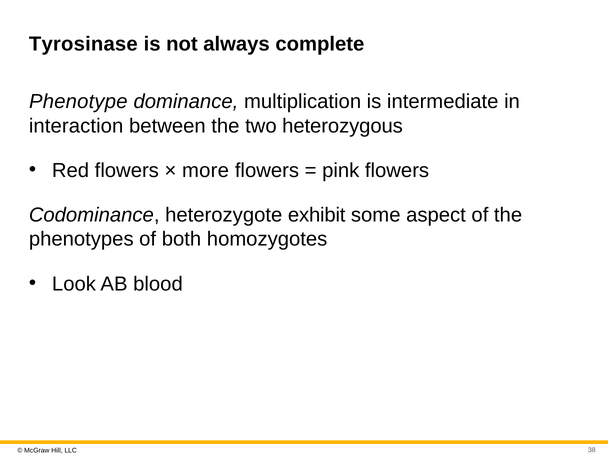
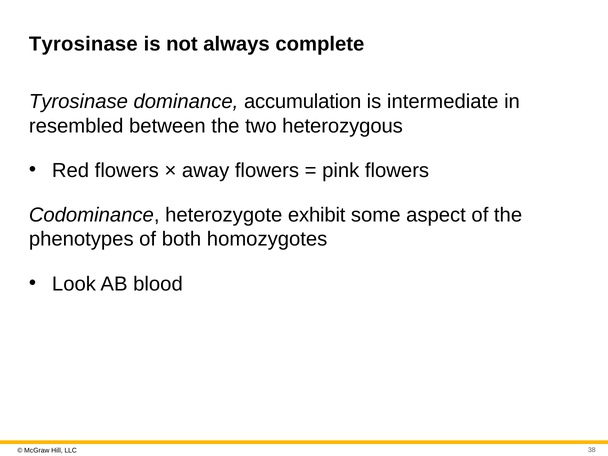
Phenotype at (78, 102): Phenotype -> Tyrosinase
multiplication: multiplication -> accumulation
interaction: interaction -> resembled
more: more -> away
